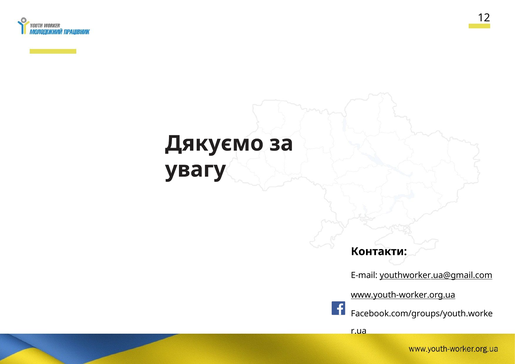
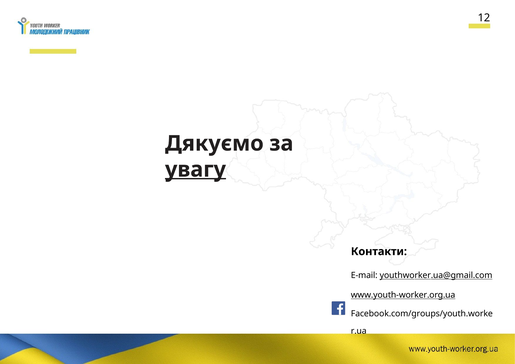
увагу underline: none -> present
